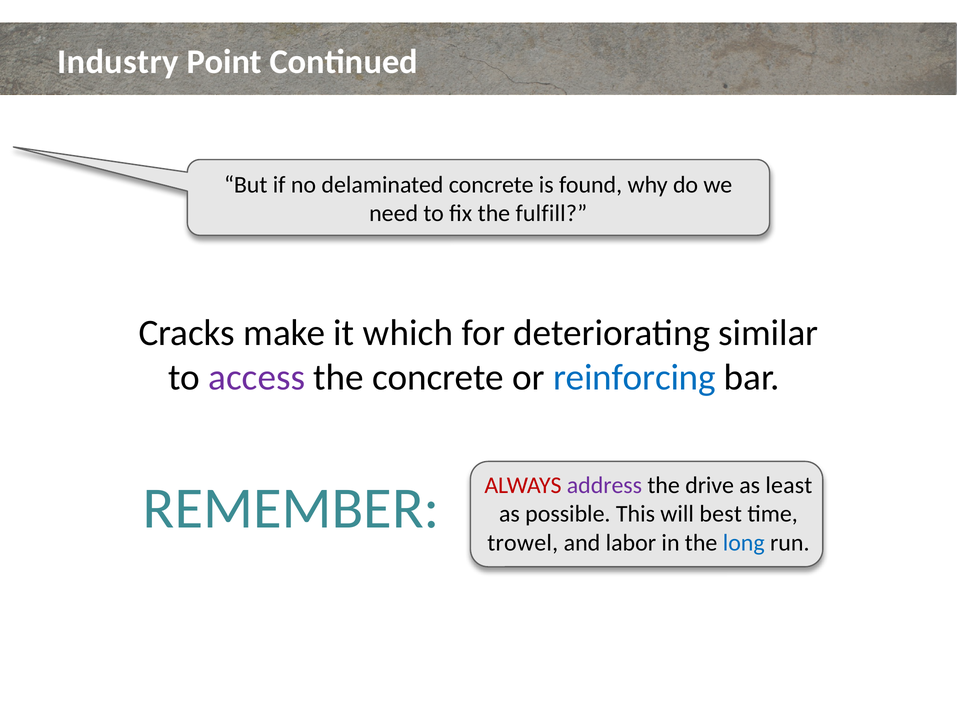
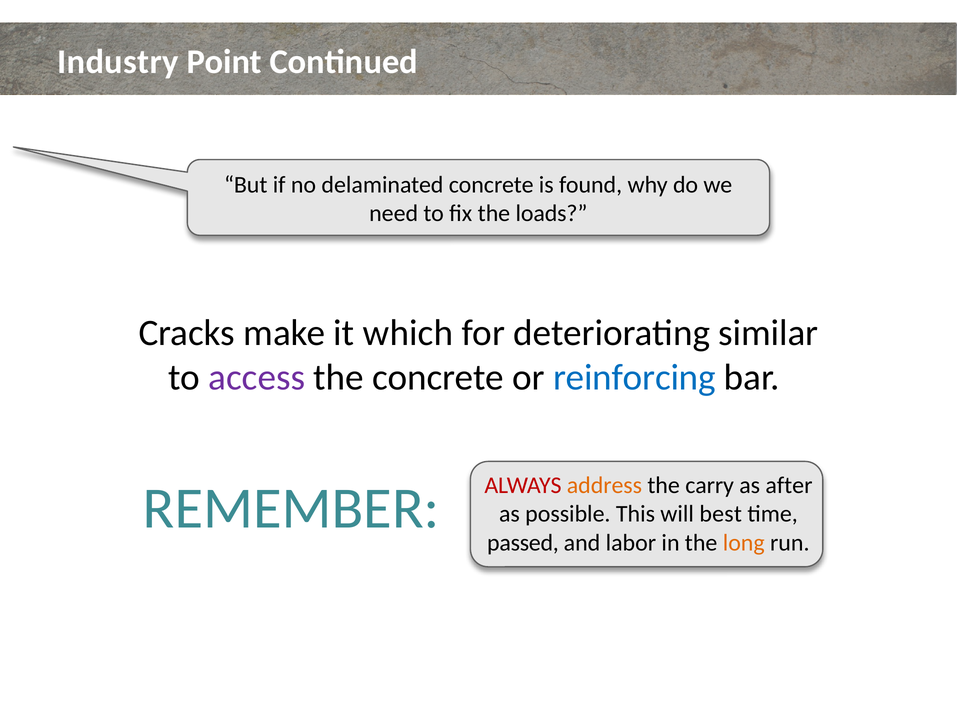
fulfill: fulfill -> loads
address colour: purple -> orange
drive: drive -> carry
least: least -> after
trowel: trowel -> passed
long colour: blue -> orange
